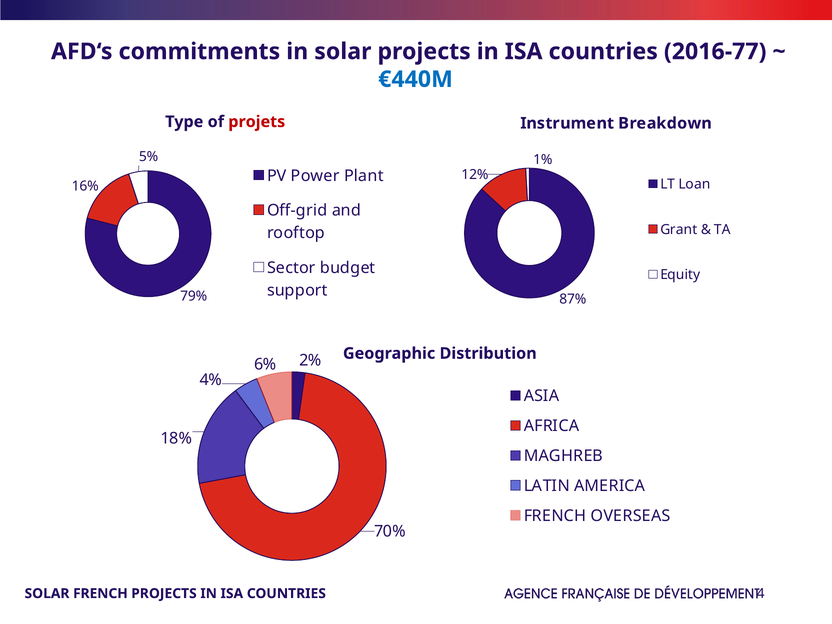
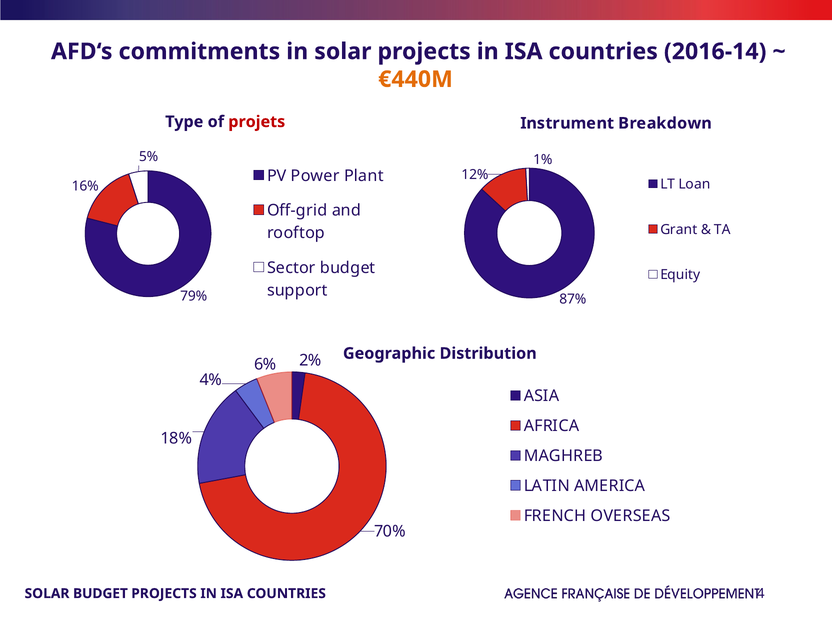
2016-77: 2016-77 -> 2016-14
€440M colour: blue -> orange
SOLAR FRENCH: FRENCH -> BUDGET
